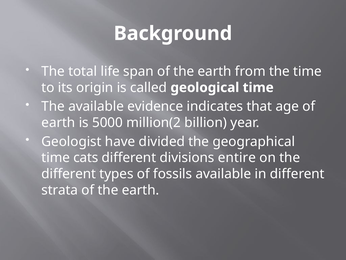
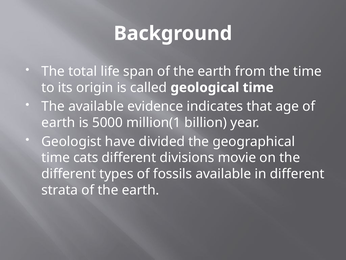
million(2: million(2 -> million(1
entire: entire -> movie
